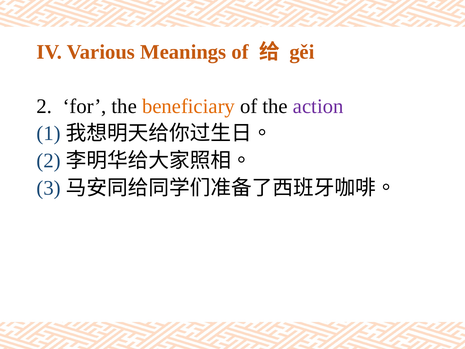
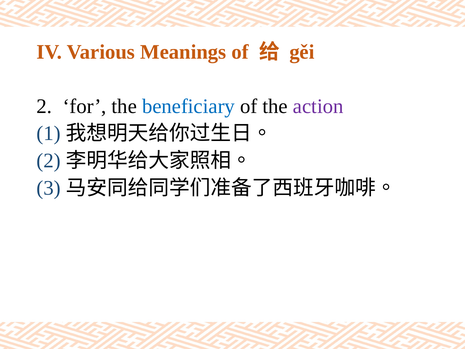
beneficiary colour: orange -> blue
